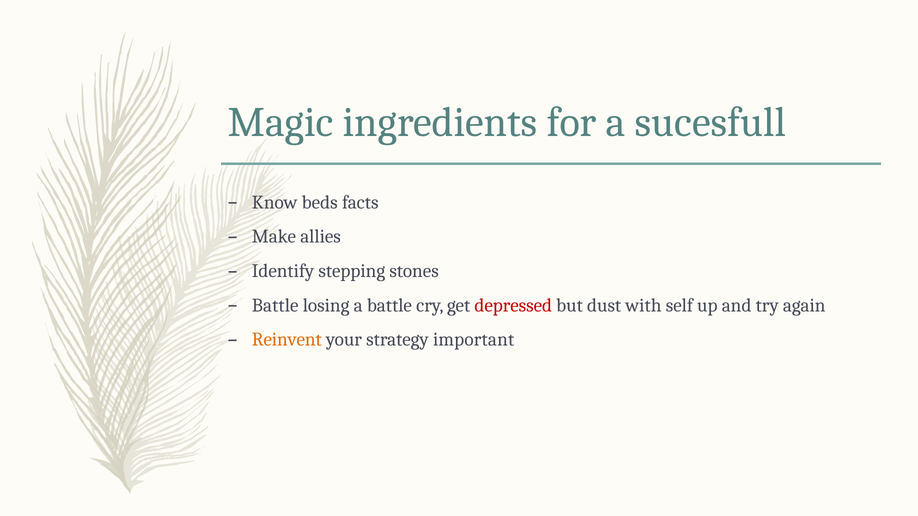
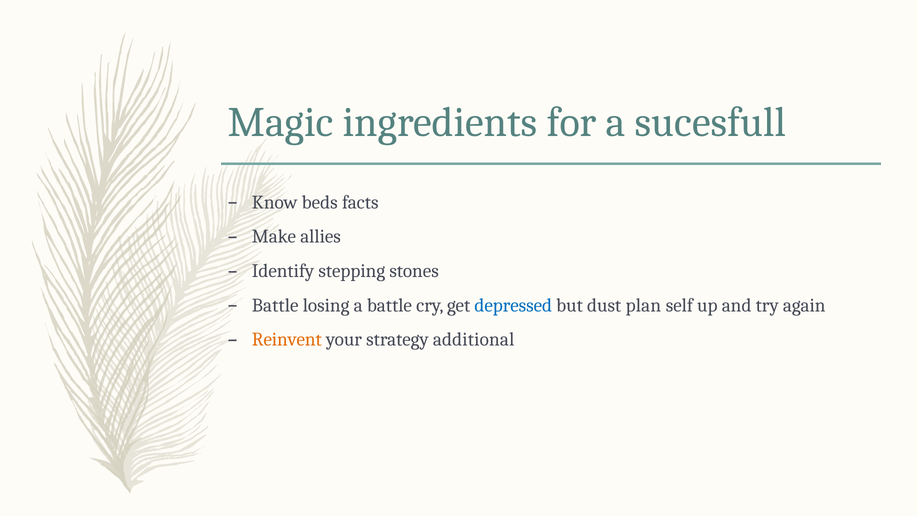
depressed colour: red -> blue
with: with -> plan
important: important -> additional
